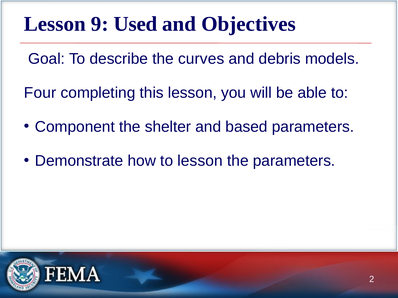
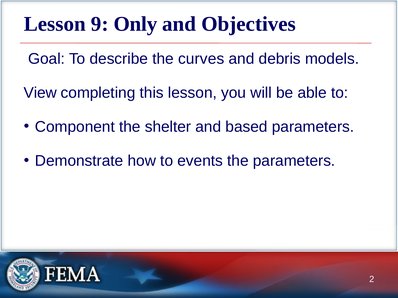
Used: Used -> Only
Four: Four -> View
to lesson: lesson -> events
